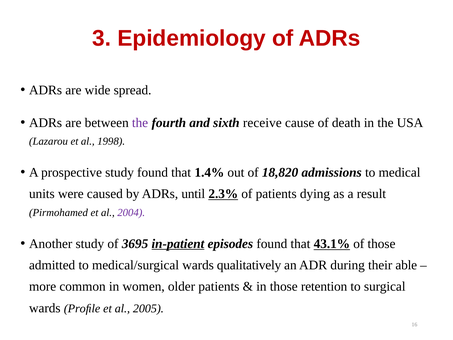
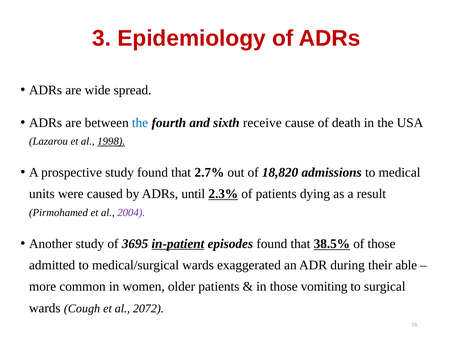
the at (140, 123) colour: purple -> blue
1998 underline: none -> present
1.4%: 1.4% -> 2.7%
43.1%: 43.1% -> 38.5%
qualitatively: qualitatively -> exaggerated
retention: retention -> vomiting
Proﬁle: Proﬁle -> Cough
2005: 2005 -> 2072
